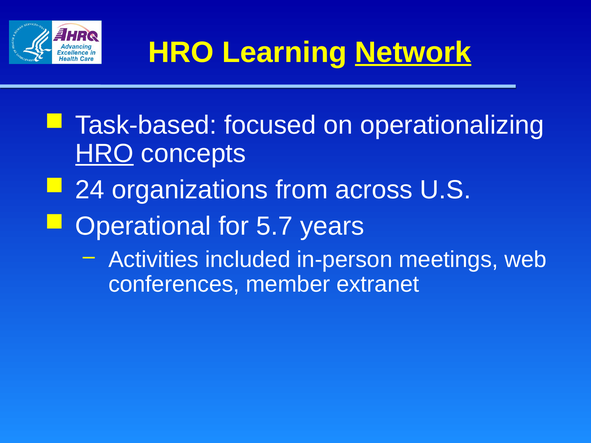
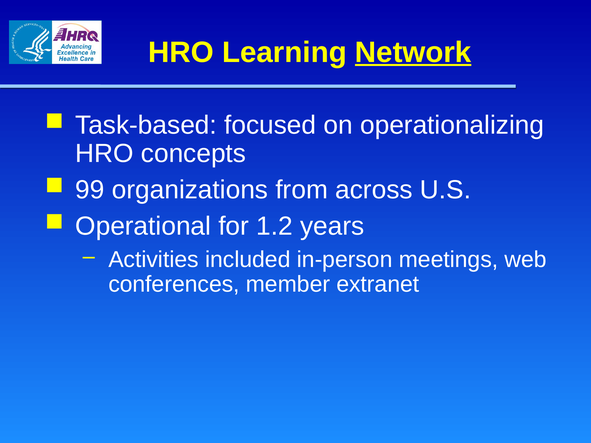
HRO at (104, 154) underline: present -> none
24: 24 -> 99
5.7: 5.7 -> 1.2
